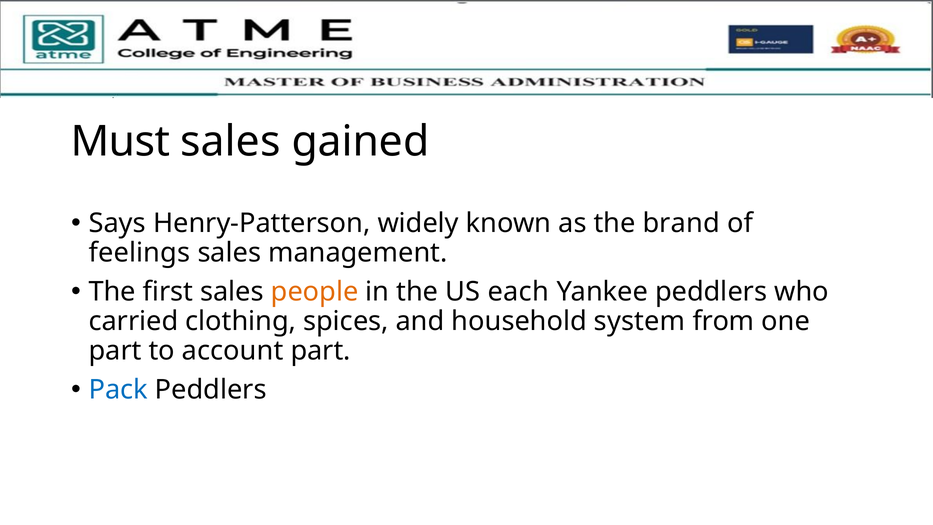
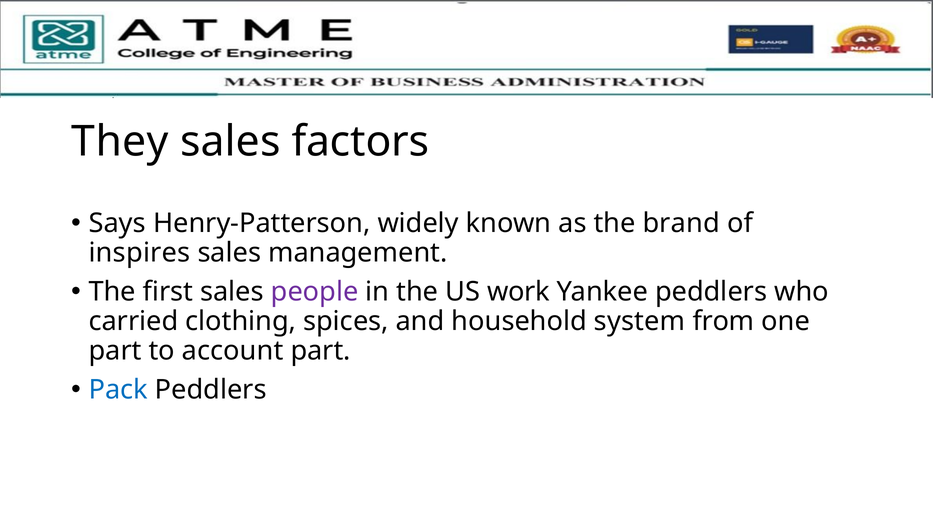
Must: Must -> They
gained: gained -> factors
feelings: feelings -> inspires
people colour: orange -> purple
each: each -> work
